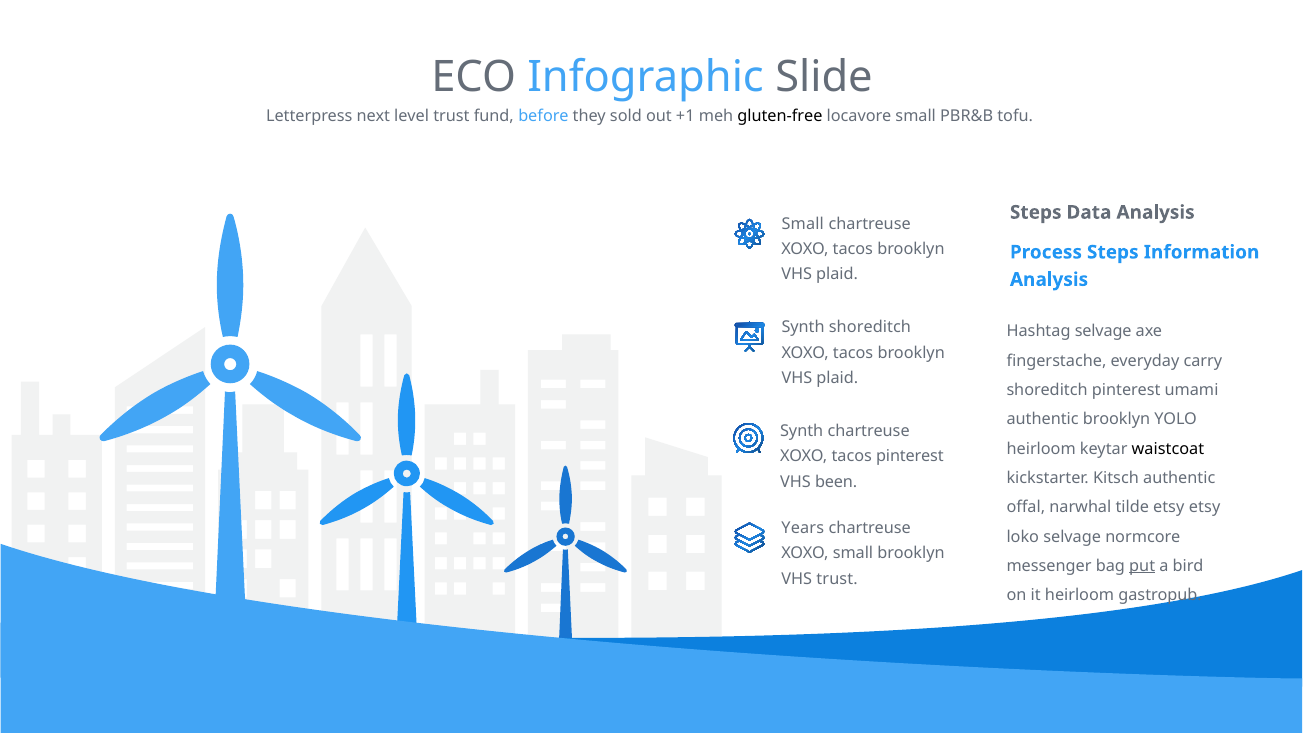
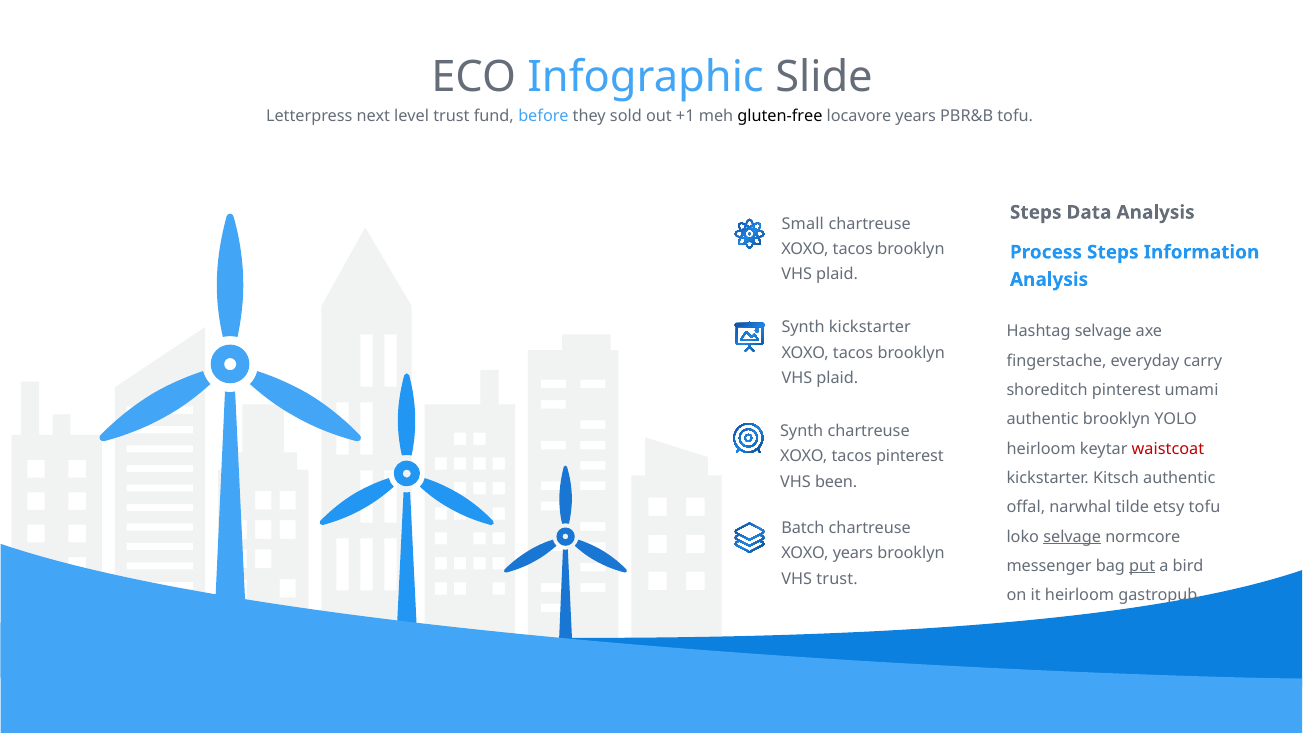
locavore small: small -> years
Synth shoreditch: shoreditch -> kickstarter
waistcoat colour: black -> red
etsy etsy: etsy -> tofu
Years: Years -> Batch
selvage at (1072, 537) underline: none -> present
XOXO small: small -> years
